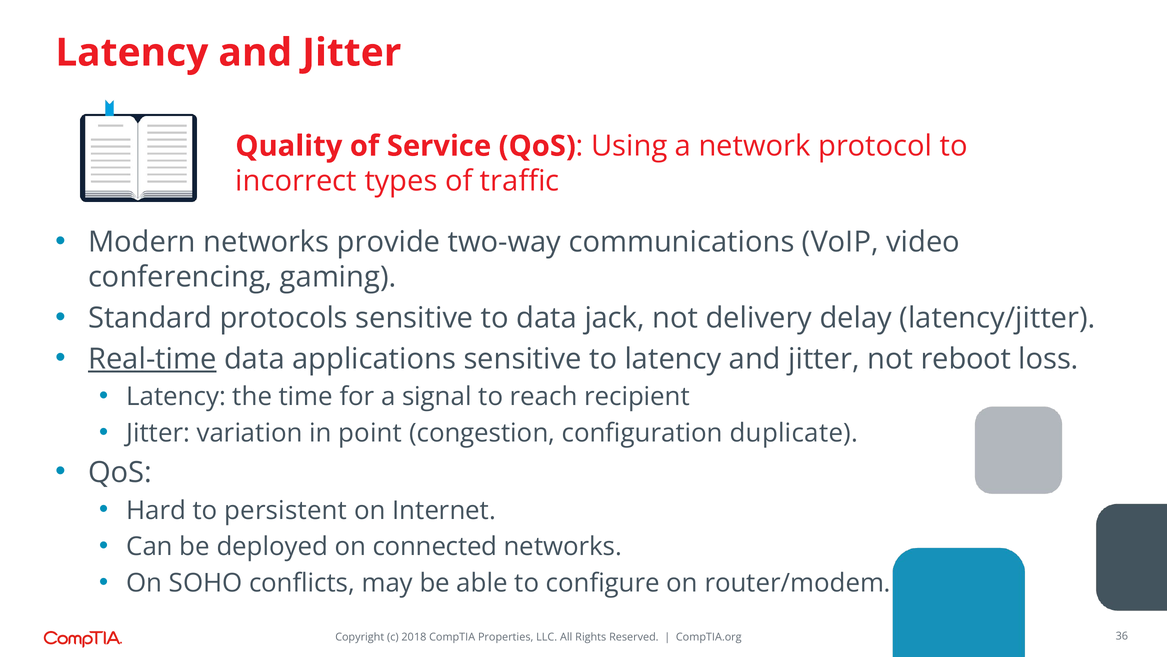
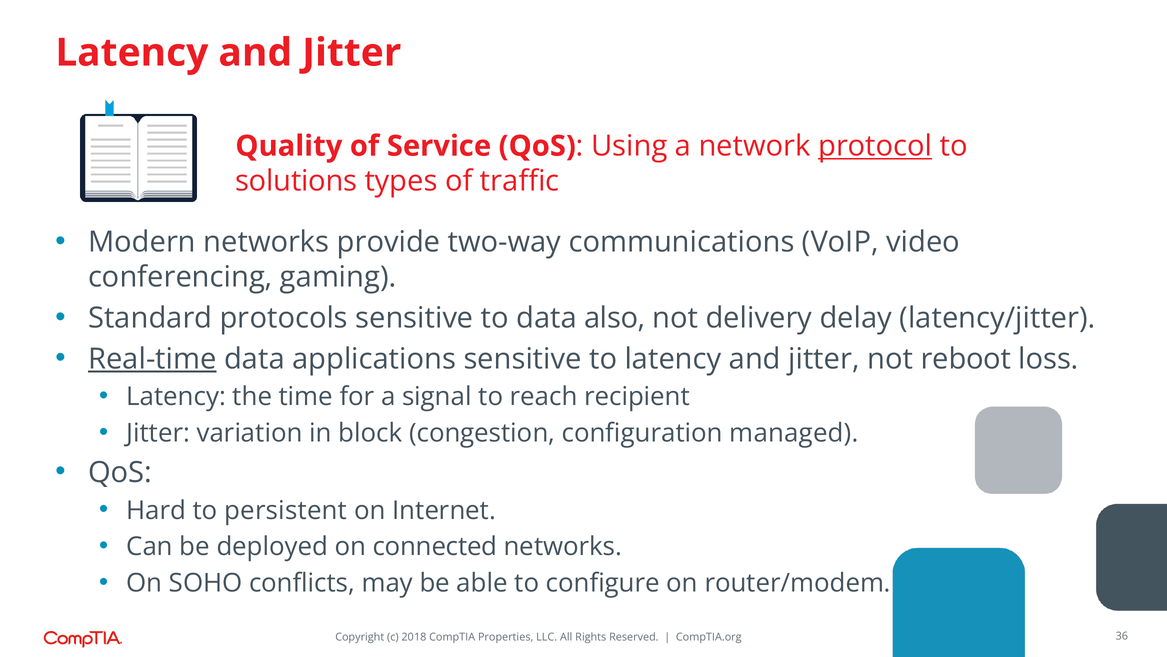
protocol underline: none -> present
incorrect: incorrect -> solutions
jack: jack -> also
point: point -> block
duplicate: duplicate -> managed
